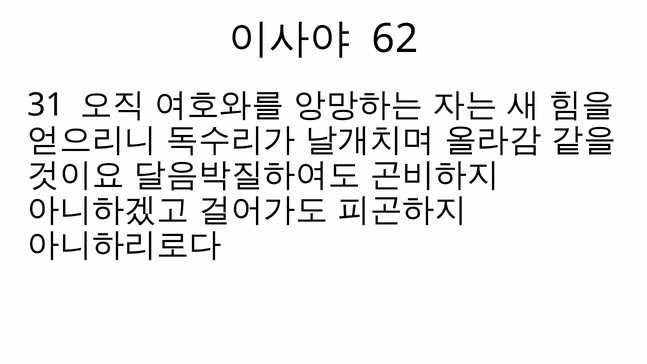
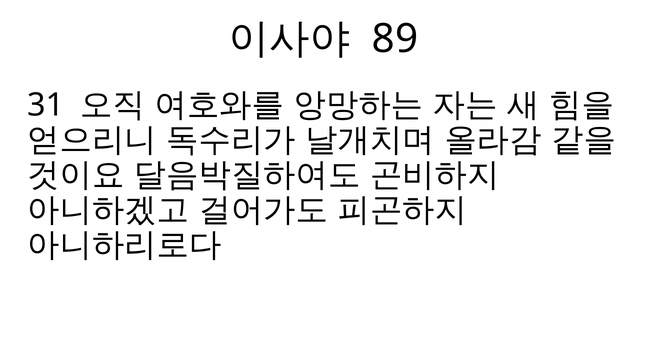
62: 62 -> 89
